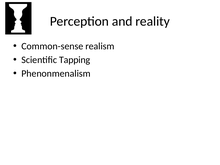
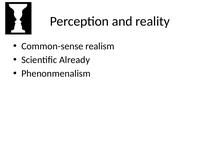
Tapping: Tapping -> Already
